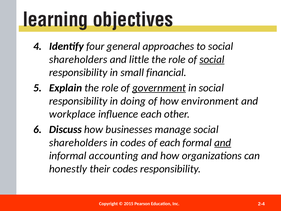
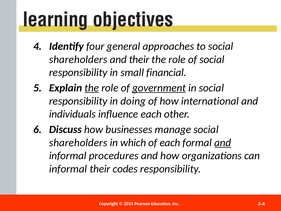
and little: little -> their
social at (212, 59) underline: present -> none
the at (92, 88) underline: none -> present
environment: environment -> international
workplace: workplace -> individuals
in codes: codes -> which
accounting: accounting -> procedures
honestly at (68, 169): honestly -> informal
